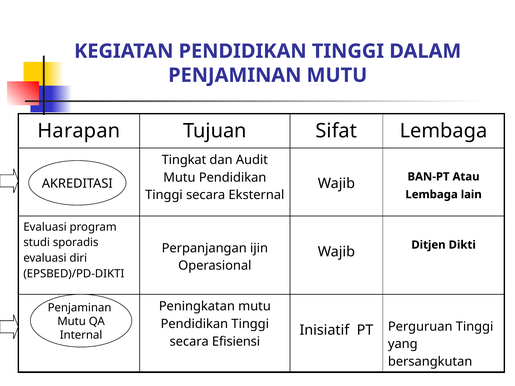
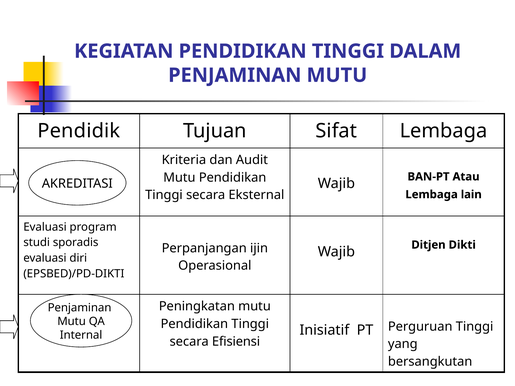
Harapan: Harapan -> Pendidik
Tingkat: Tingkat -> Kriteria
